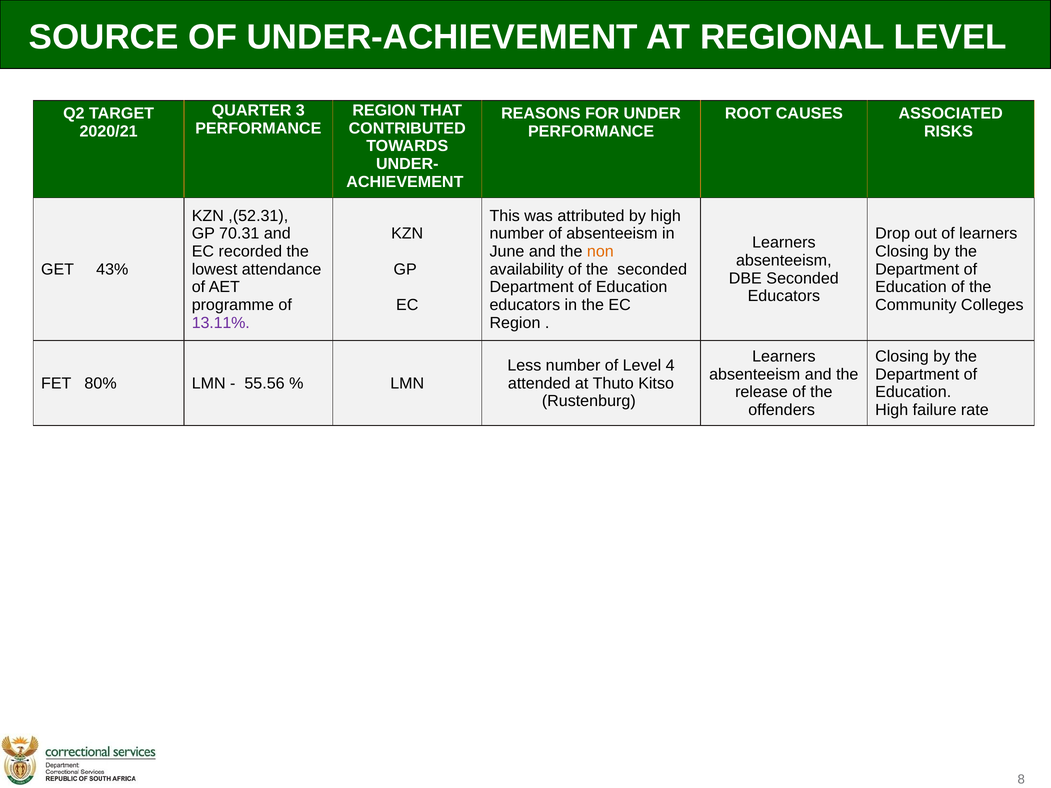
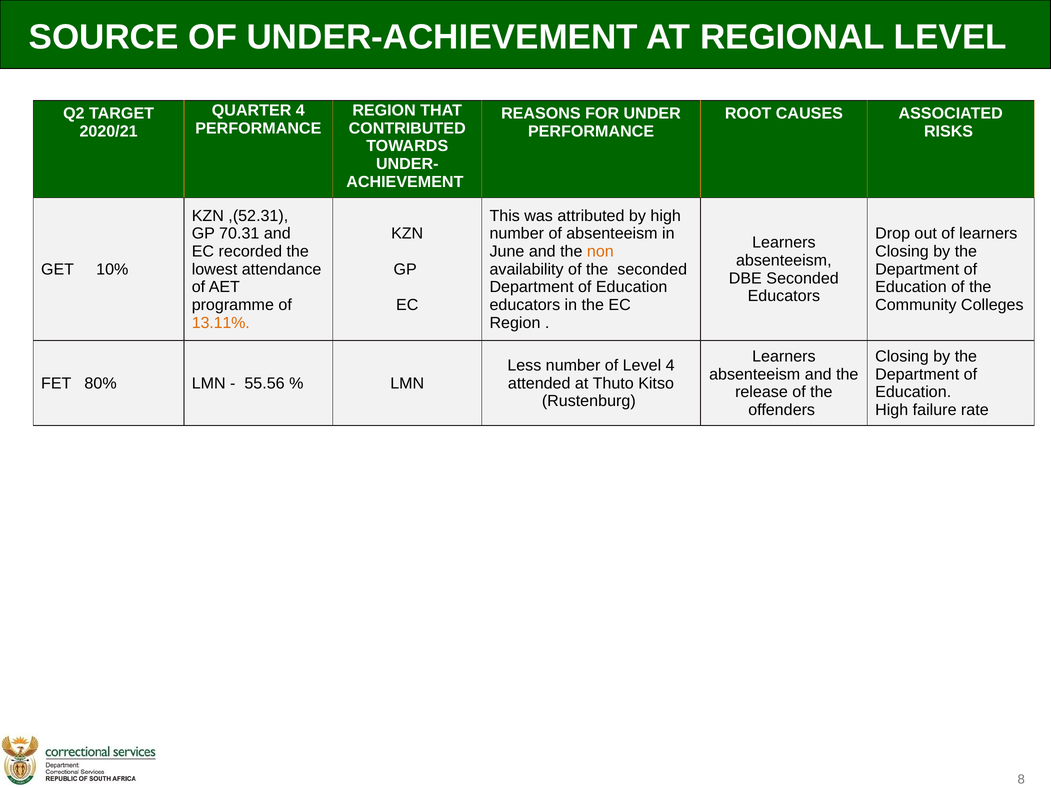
QUARTER 3: 3 -> 4
43%: 43% -> 10%
13.11% colour: purple -> orange
